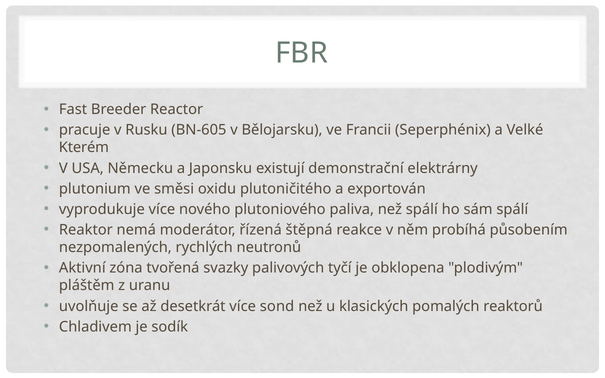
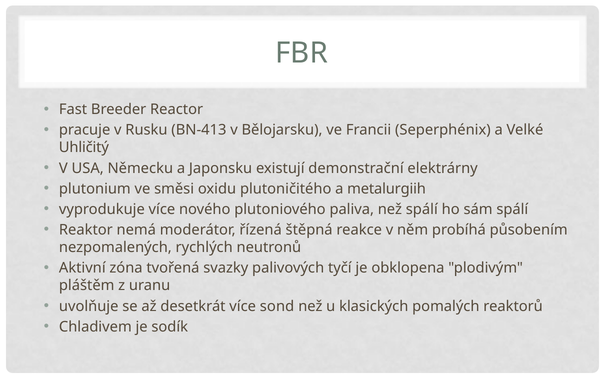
BN-605: BN-605 -> BN-413
Kterém: Kterém -> Uhličitý
exportován: exportován -> metalurgiih
